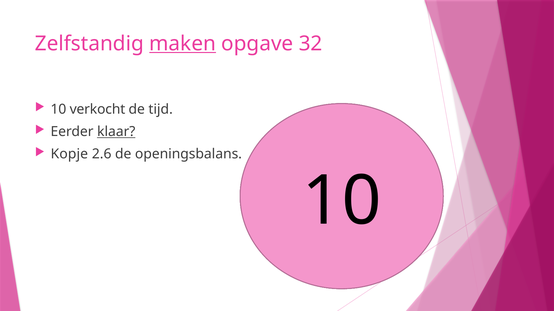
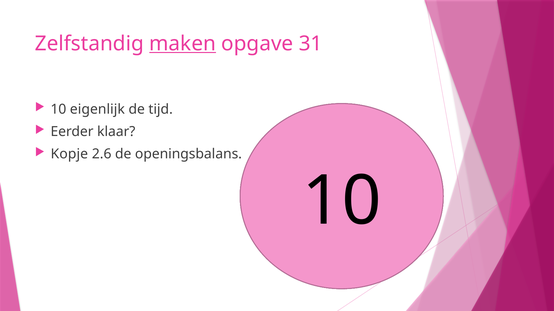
32: 32 -> 31
verkocht: verkocht -> eigenlijk
klaar underline: present -> none
